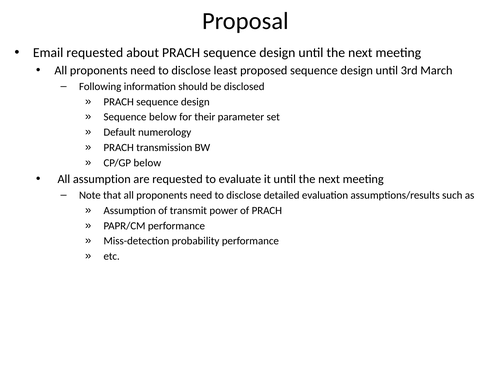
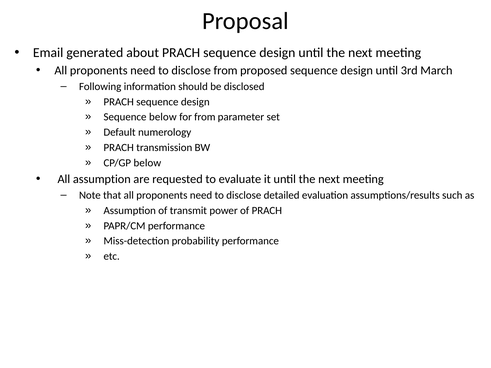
Email requested: requested -> generated
disclose least: least -> from
for their: their -> from
